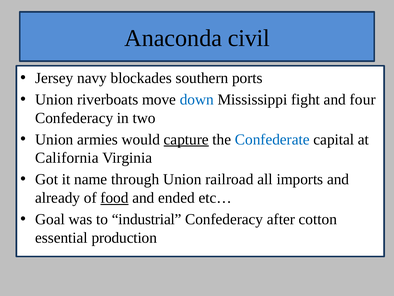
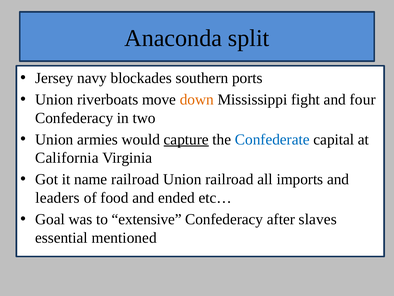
civil: civil -> split
down colour: blue -> orange
name through: through -> railroad
already: already -> leaders
food underline: present -> none
industrial: industrial -> extensive
cotton: cotton -> slaves
production: production -> mentioned
